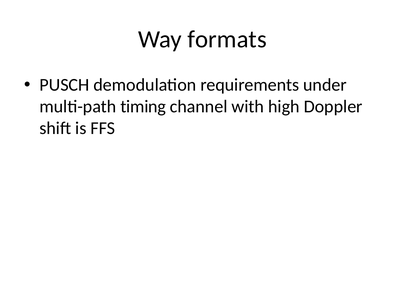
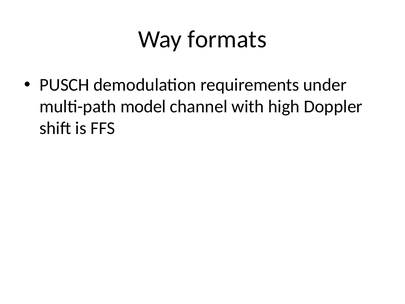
timing: timing -> model
